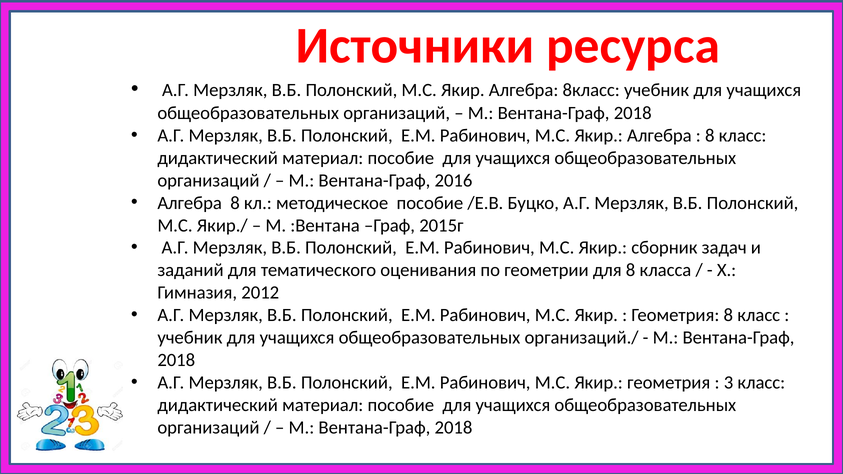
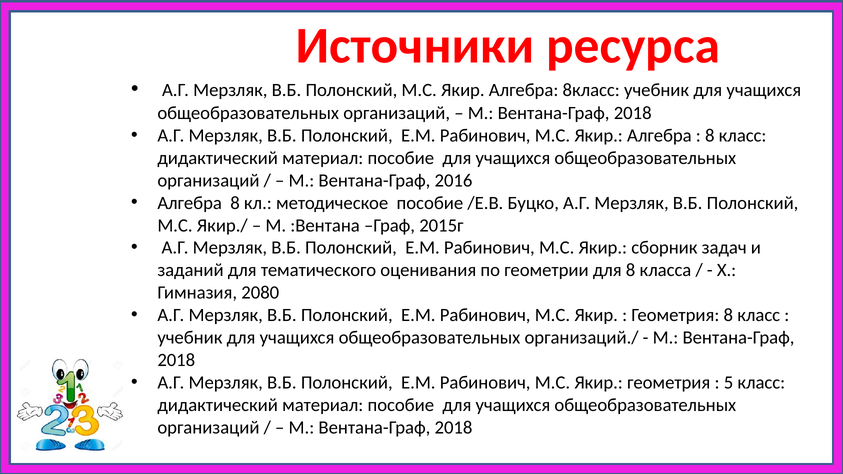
2012: 2012 -> 2080
3: 3 -> 5
